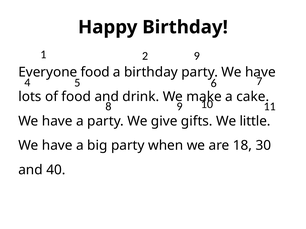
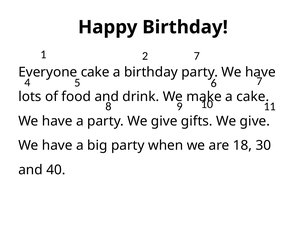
2 9: 9 -> 7
food at (95, 72): food -> cake
gifts We little: little -> give
